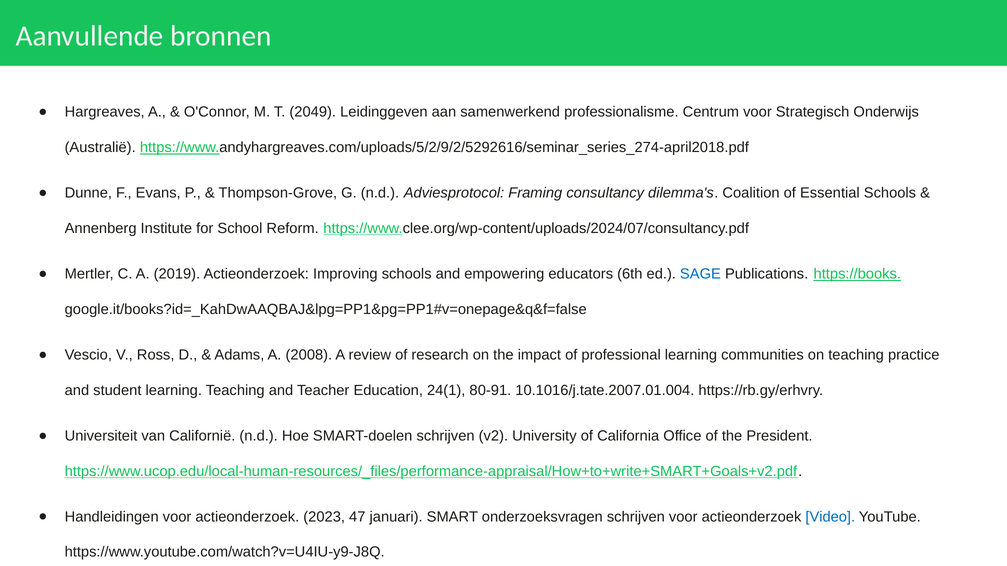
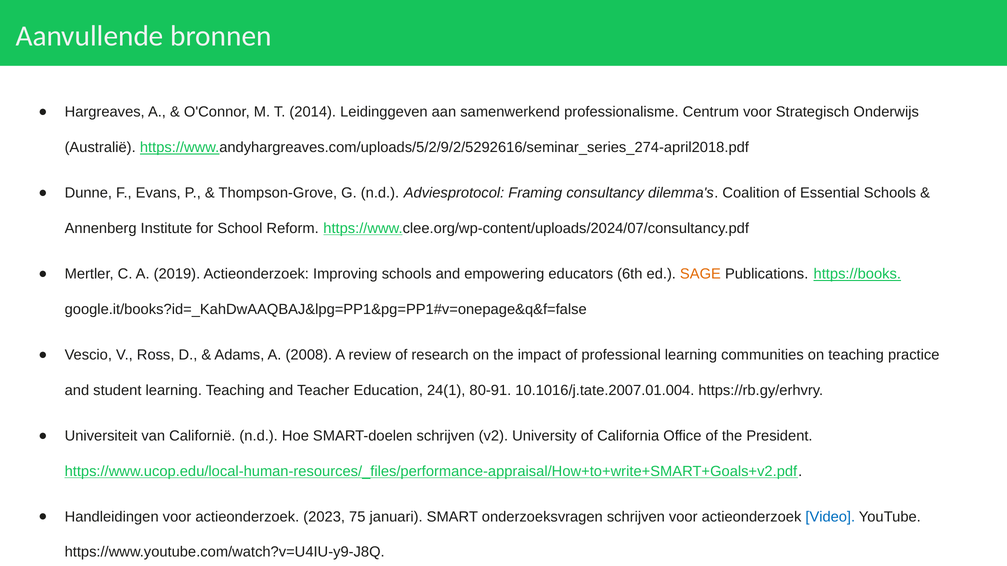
2049: 2049 -> 2014
SAGE colour: blue -> orange
47: 47 -> 75
